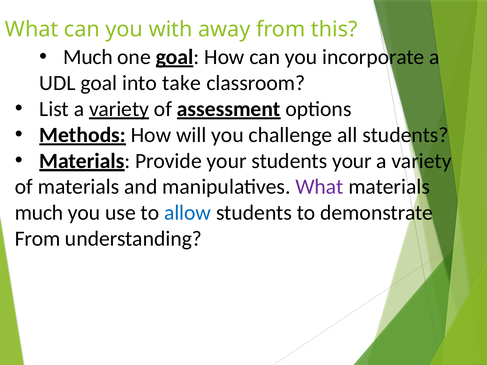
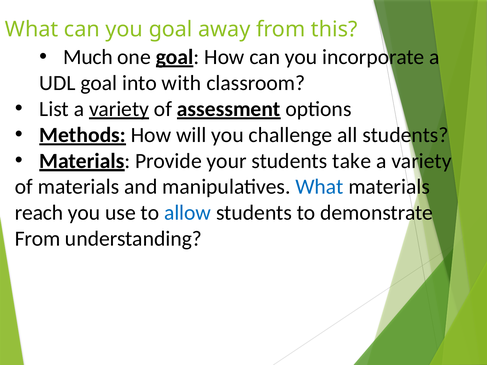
you with: with -> goal
take: take -> with
students your: your -> take
What at (319, 187) colour: purple -> blue
much at (39, 213): much -> reach
